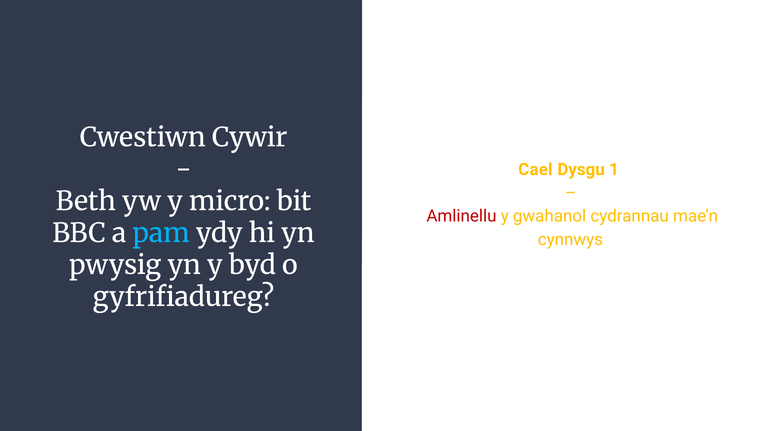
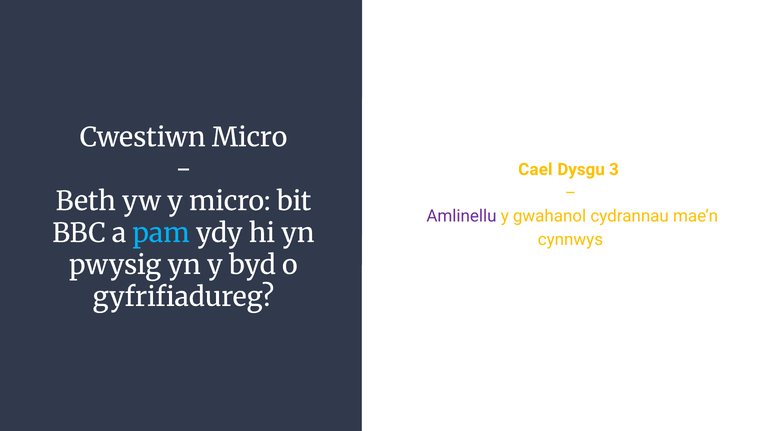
Cwestiwn Cywir: Cywir -> Micro
1: 1 -> 3
Amlinellu colour: red -> purple
